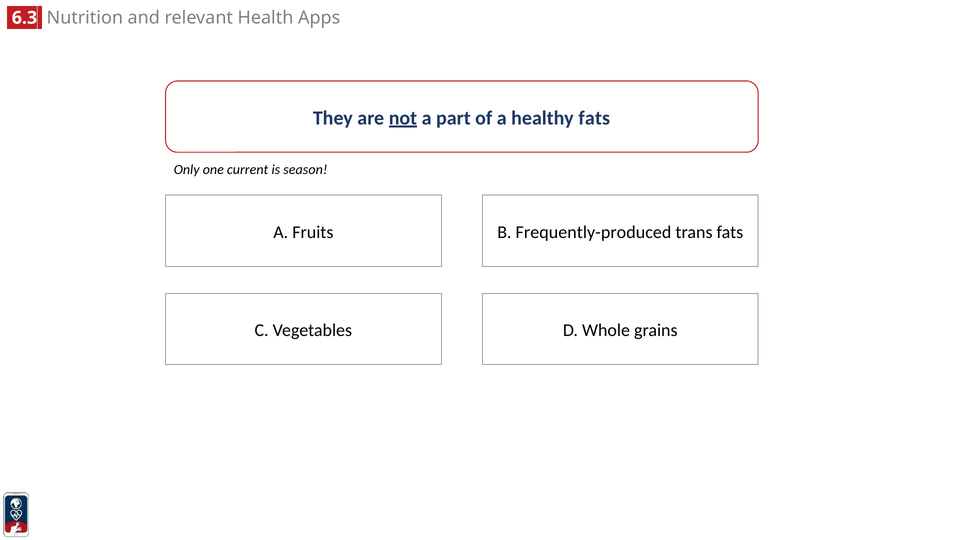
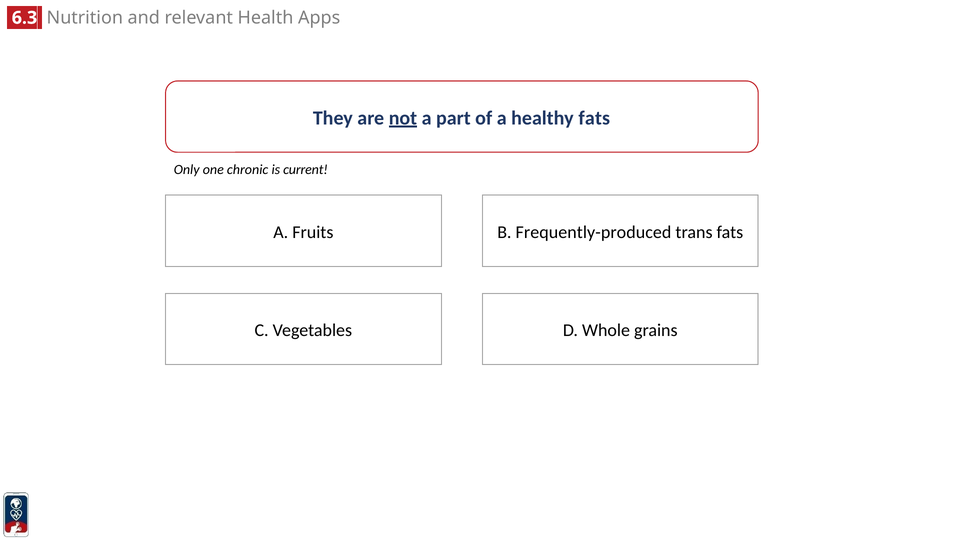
current: current -> chronic
season: season -> current
